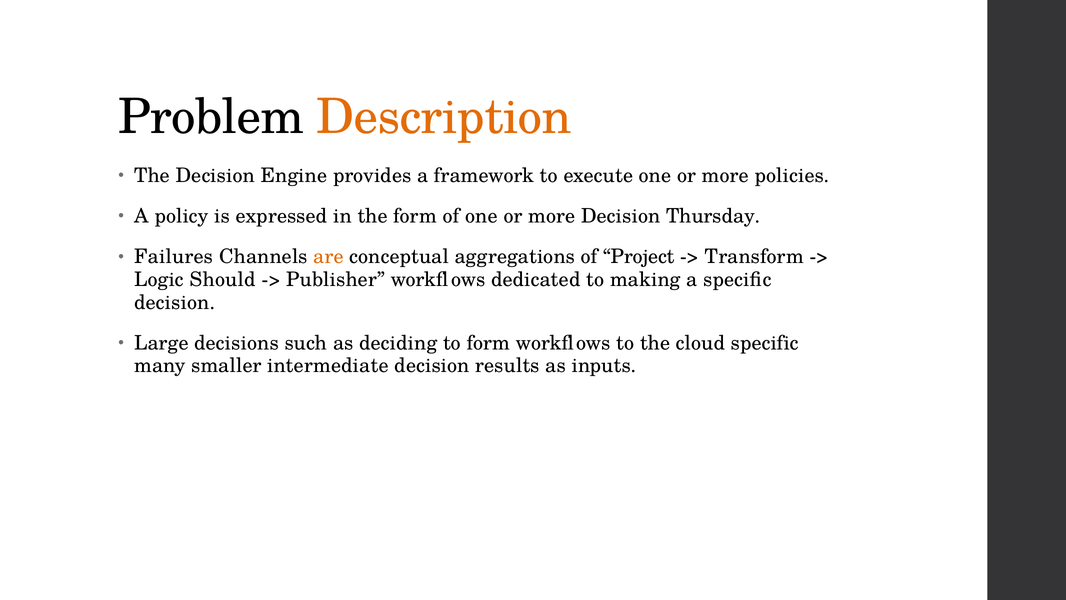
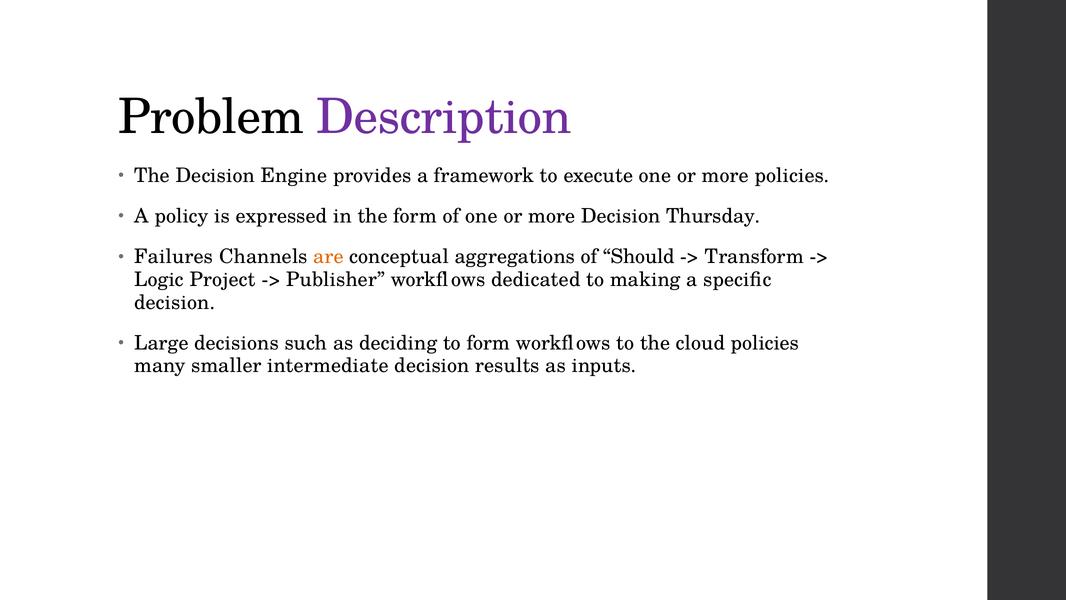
Description colour: orange -> purple
Project: Project -> Should
Should: Should -> Project
cloud specific: specific -> policies
